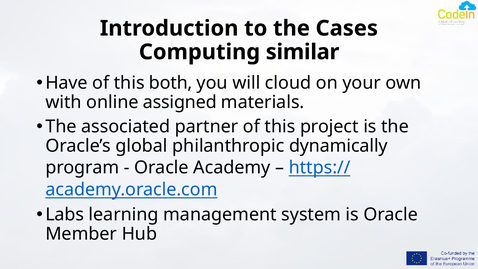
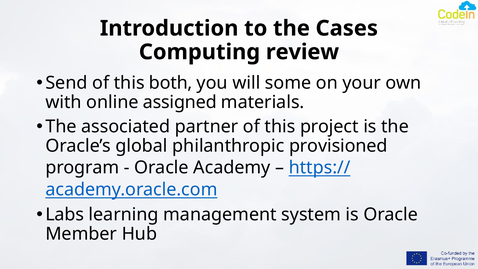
similar: similar -> review
Have: Have -> Send
cloud: cloud -> some
dynamically: dynamically -> provisioned
